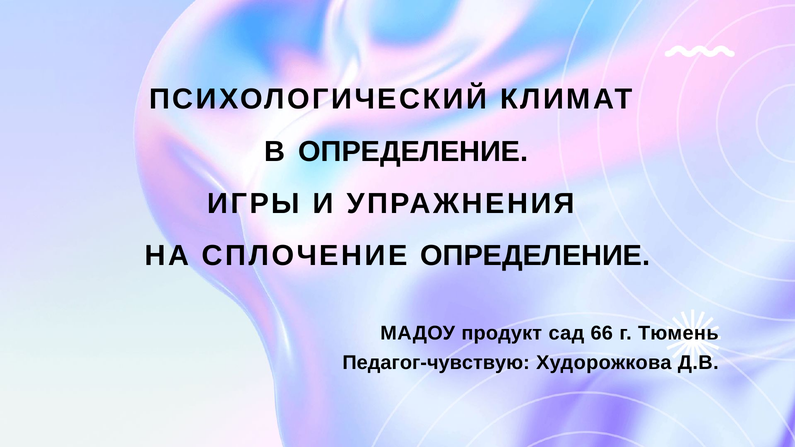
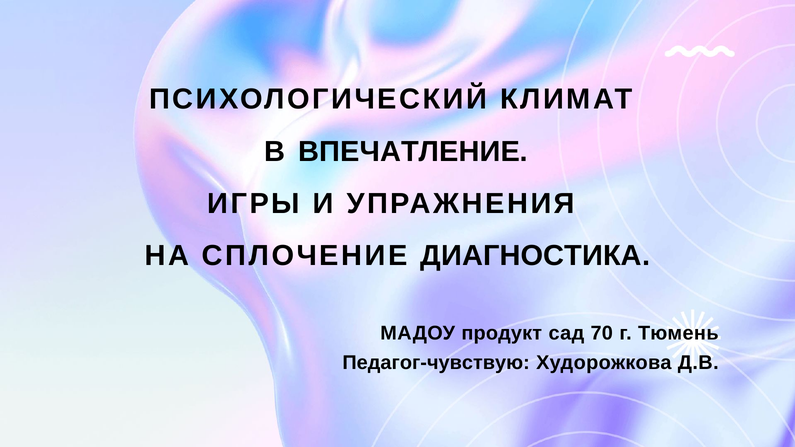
В ОПРЕДЕЛЕНИЕ: ОПРЕДЕЛЕНИЕ -> ВПЕЧАТЛЕНИЕ
СПЛОЧЕНИЕ ОПРЕДЕЛЕНИЕ: ОПРЕДЕЛЕНИЕ -> ДИАГНОСТИКА
66: 66 -> 70
